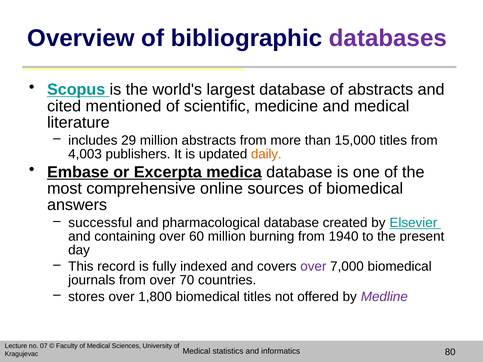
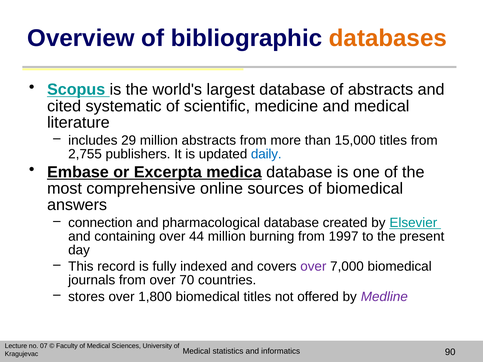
databases colour: purple -> orange
mentioned: mentioned -> systematic
4,003: 4,003 -> 2,755
daily colour: orange -> blue
successful: successful -> connection
60: 60 -> 44
1940: 1940 -> 1997
80: 80 -> 90
